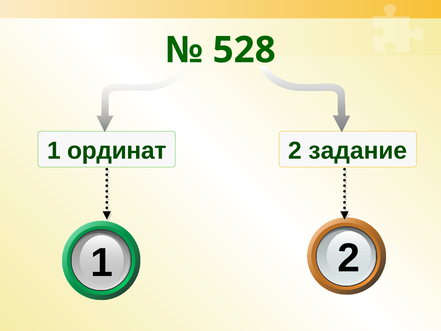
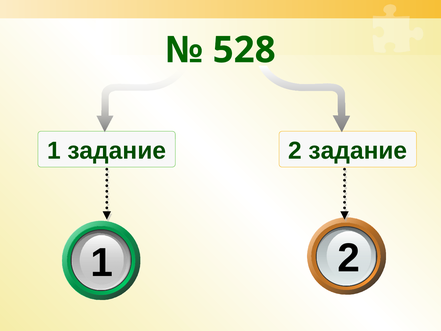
1 ординат: ординат -> задание
